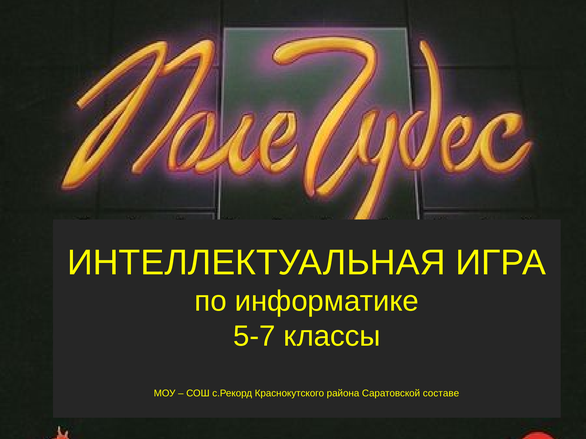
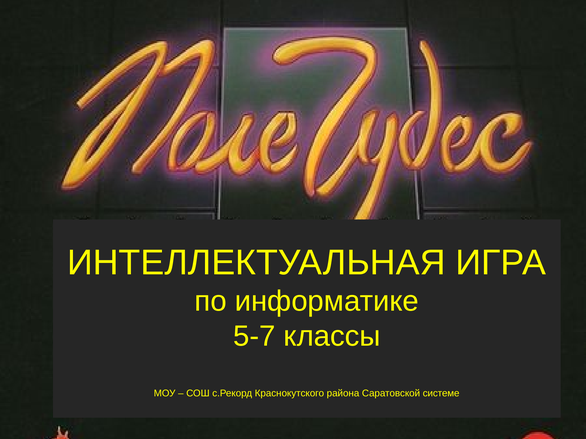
составе: составе -> системе
